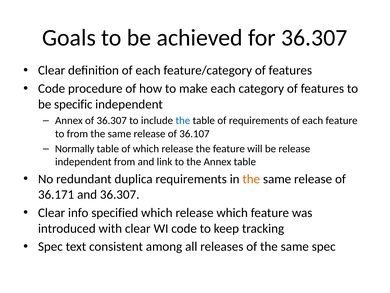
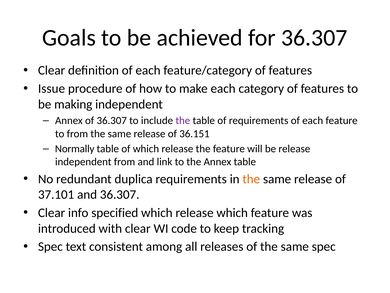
Code at (52, 89): Code -> Issue
specific: specific -> making
the at (183, 120) colour: blue -> purple
36.107: 36.107 -> 36.151
36.171: 36.171 -> 37.101
